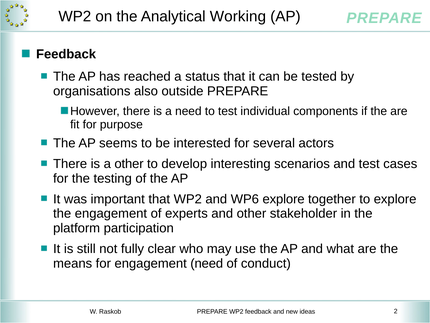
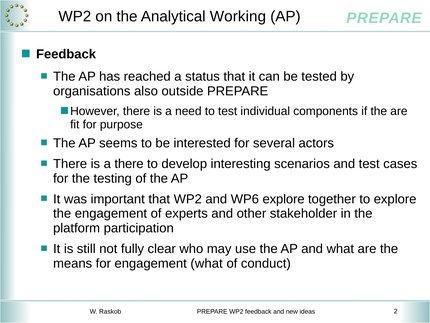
a other: other -> there
engagement need: need -> what
